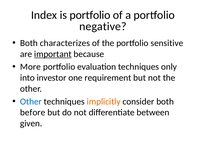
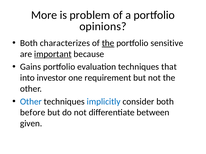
Index: Index -> More
is portfolio: portfolio -> problem
negative: negative -> opinions
the at (108, 43) underline: none -> present
More: More -> Gains
only: only -> that
implicitly colour: orange -> blue
